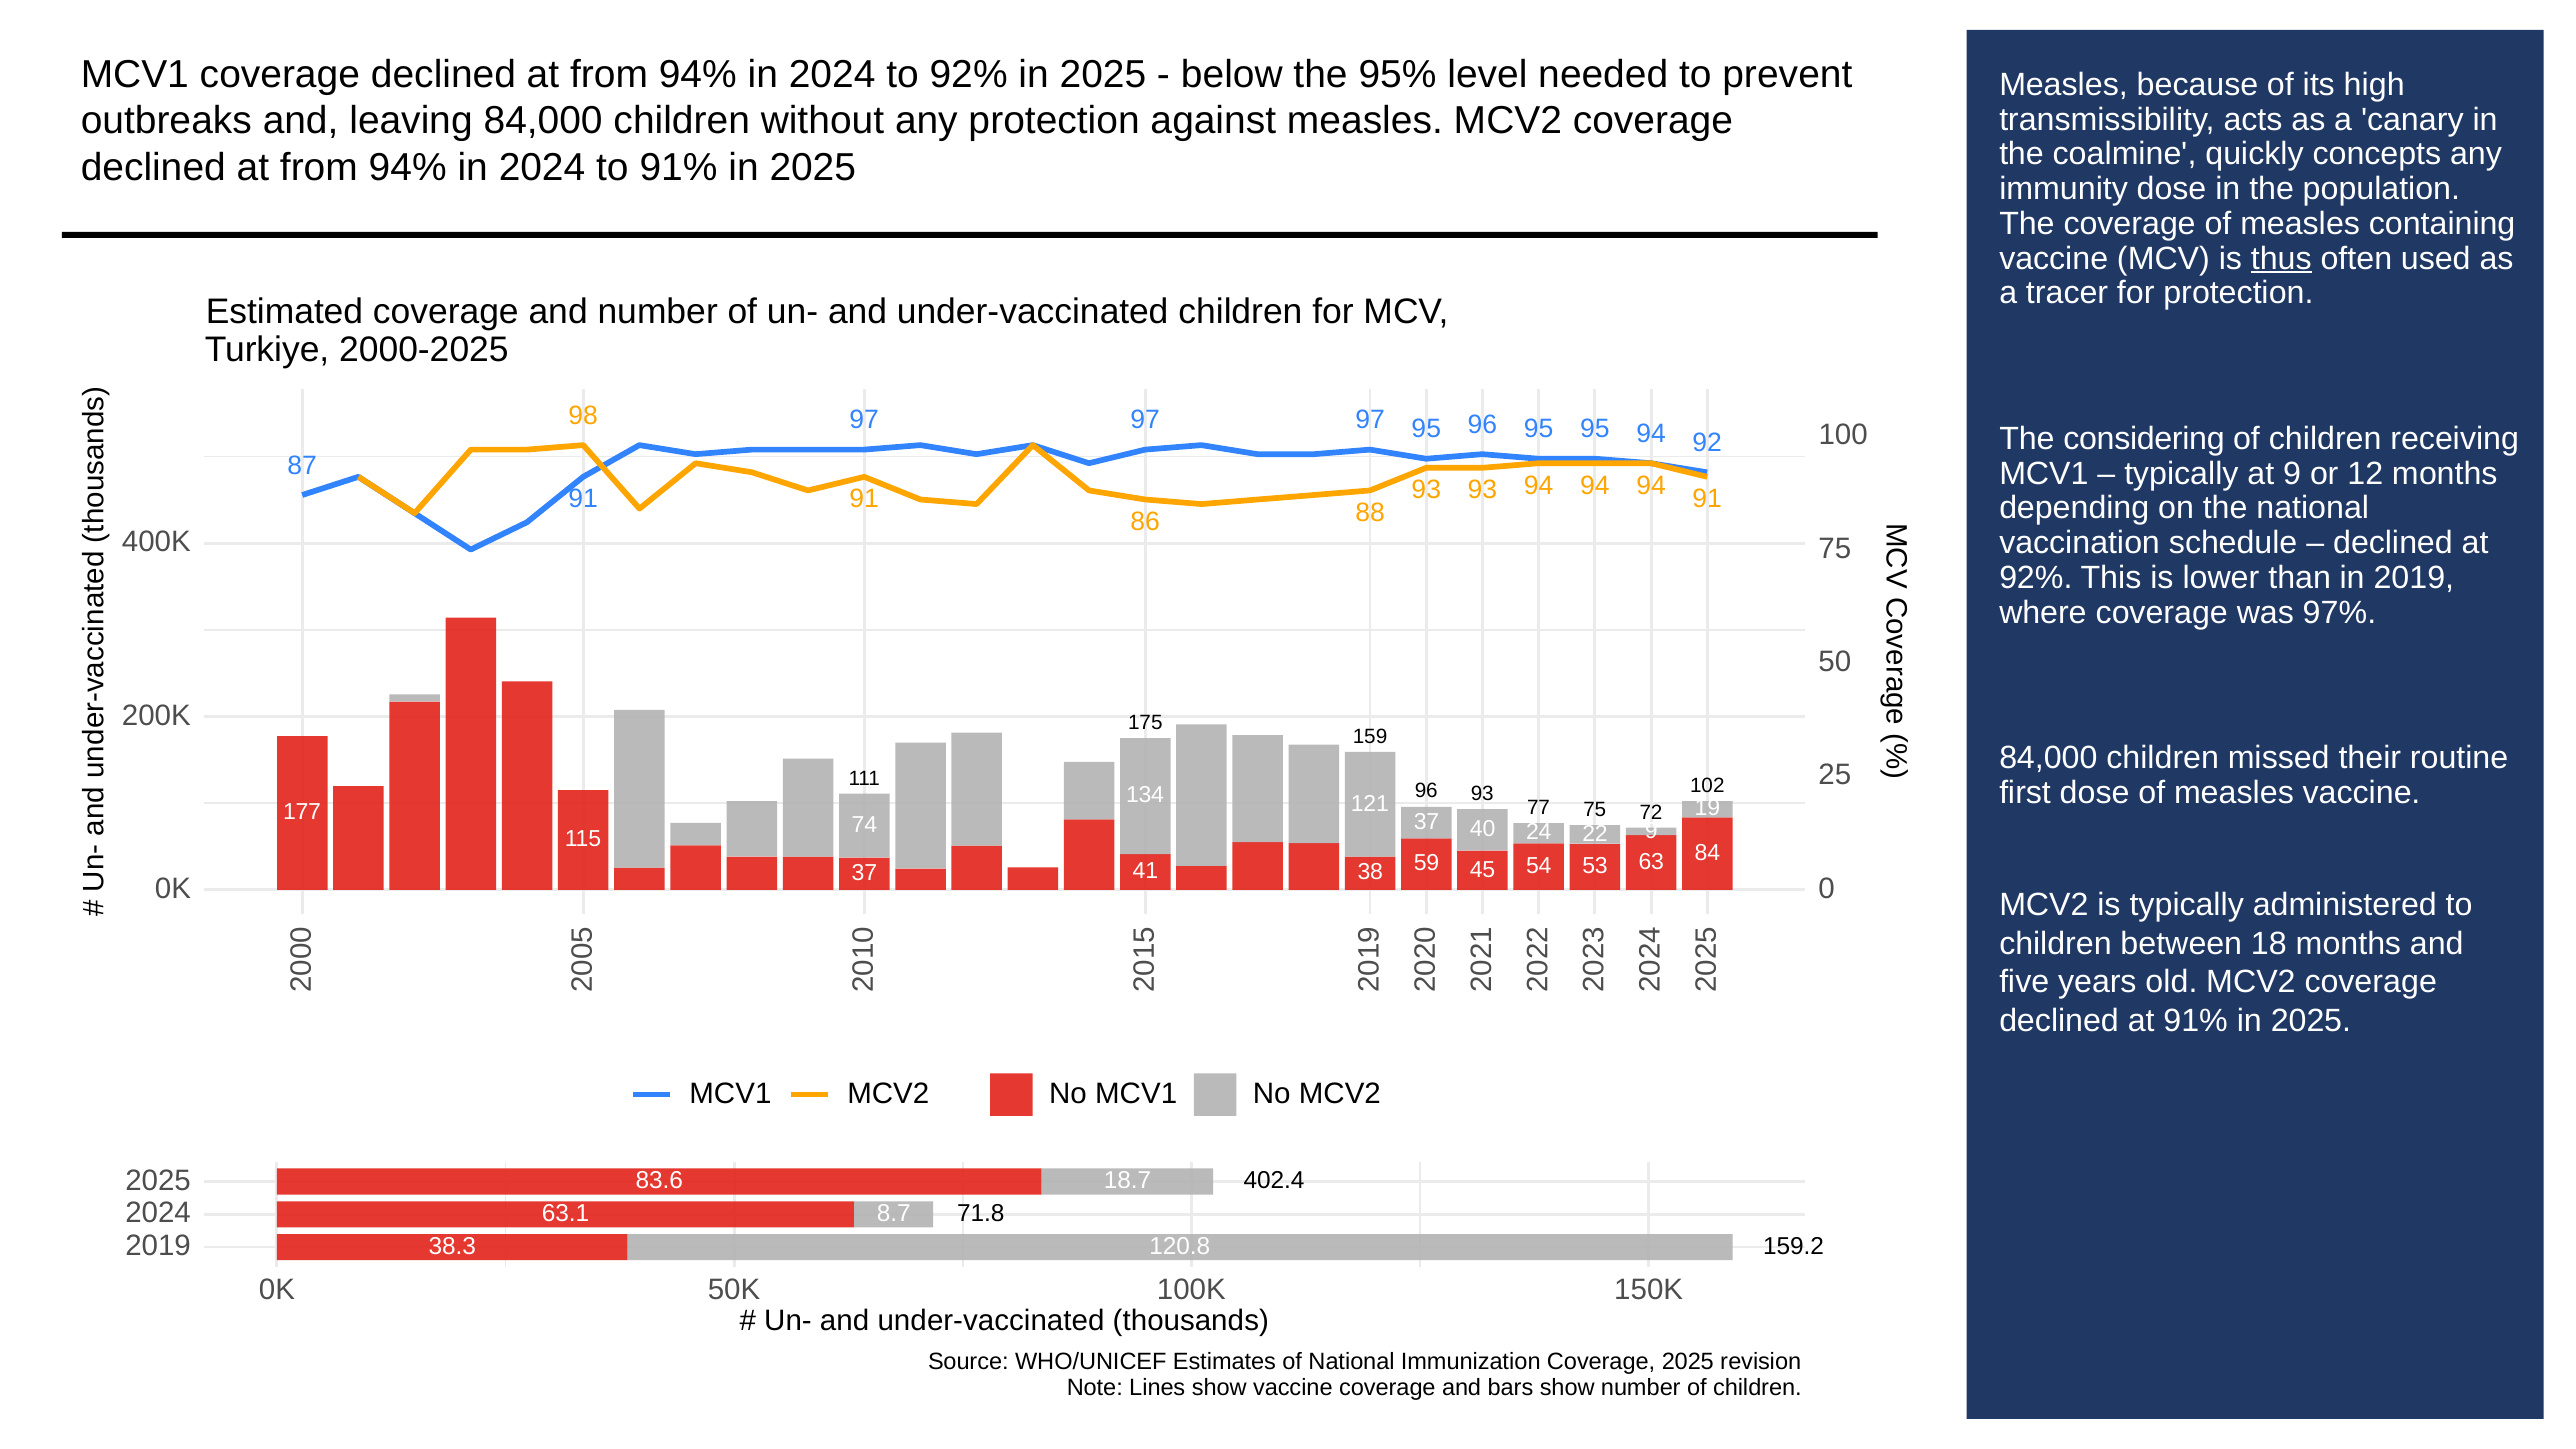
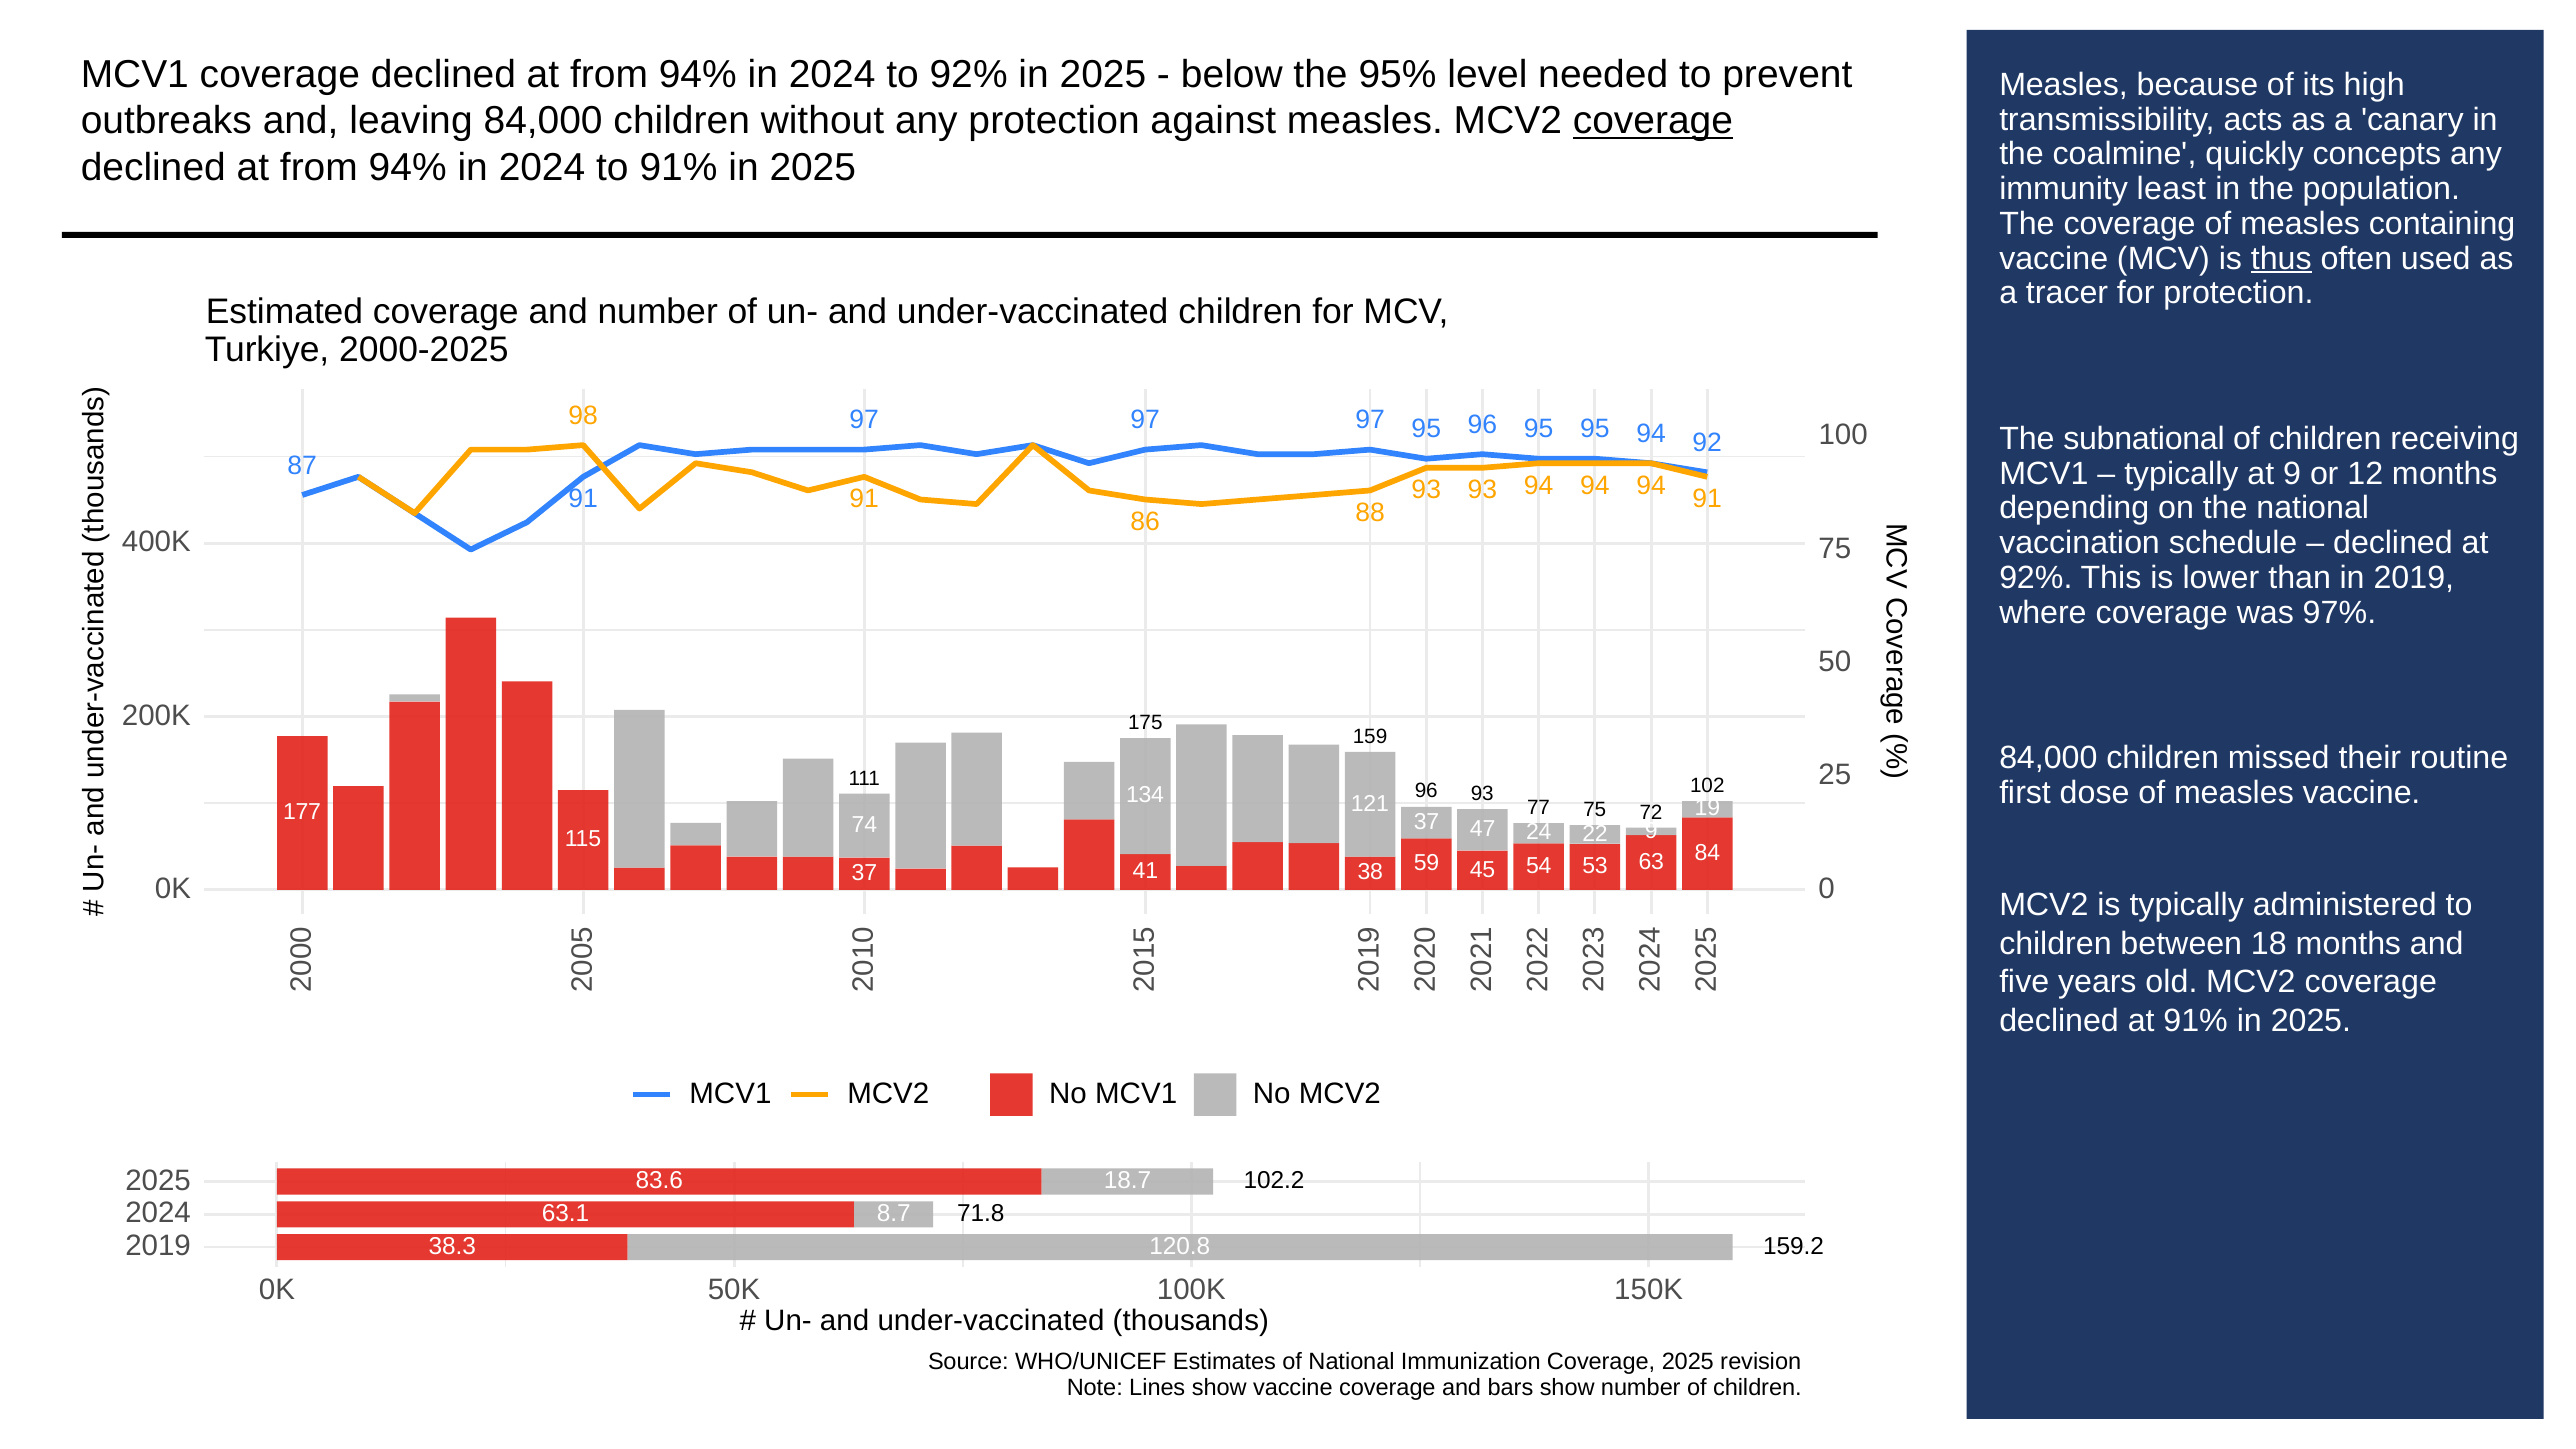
coverage at (1653, 121) underline: none -> present
immunity dose: dose -> least
considering: considering -> subnational
40: 40 -> 47
402.4: 402.4 -> 102.2
